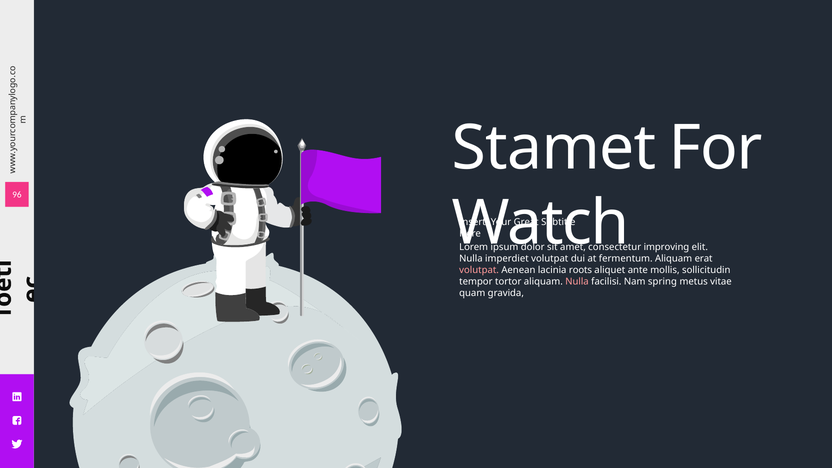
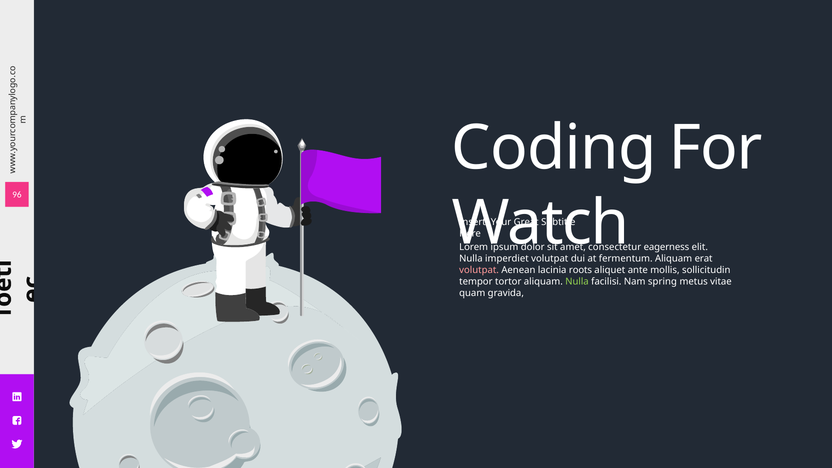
Stamet: Stamet -> Coding
improving: improving -> eagerness
Nulla at (577, 281) colour: pink -> light green
